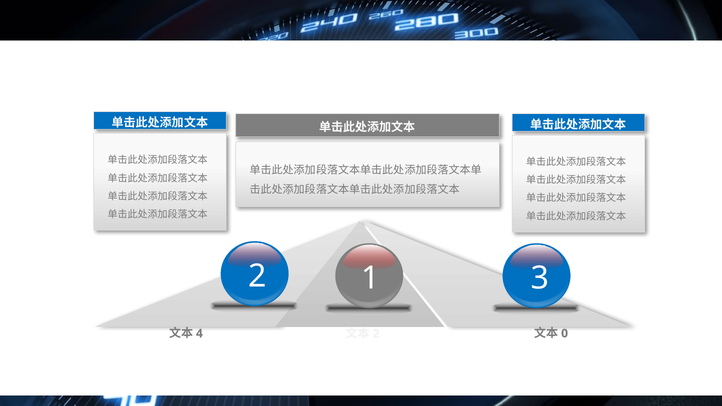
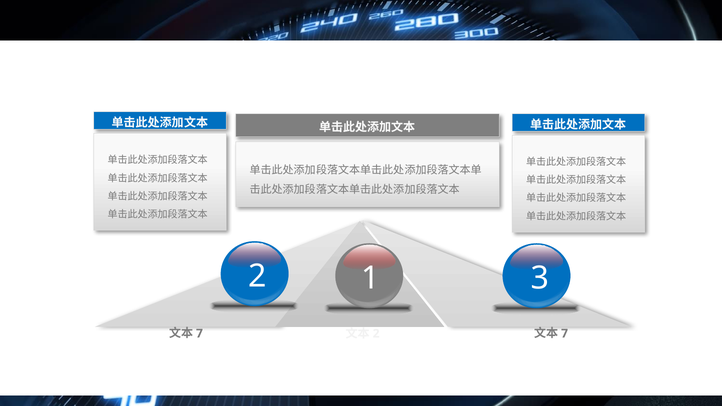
4 at (199, 334): 4 -> 7
0 at (565, 334): 0 -> 7
